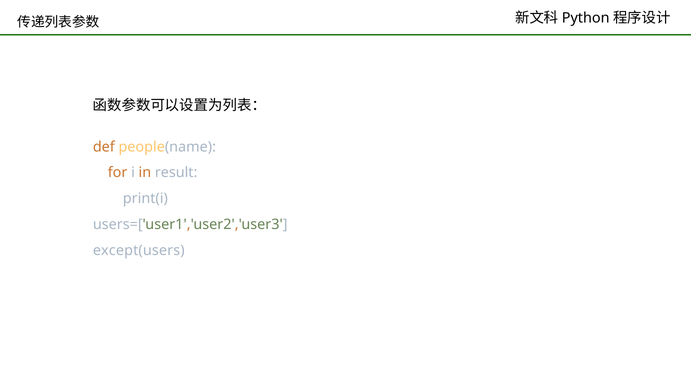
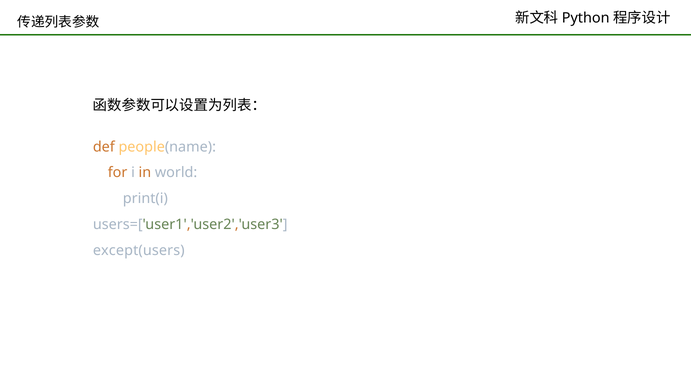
result: result -> world
